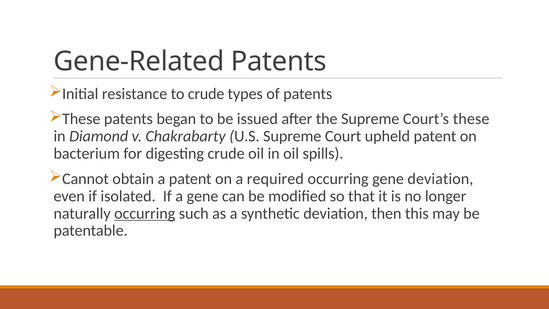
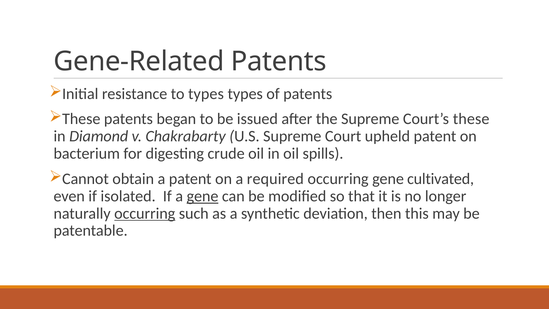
to crude: crude -> types
gene deviation: deviation -> cultivated
gene at (203, 196) underline: none -> present
